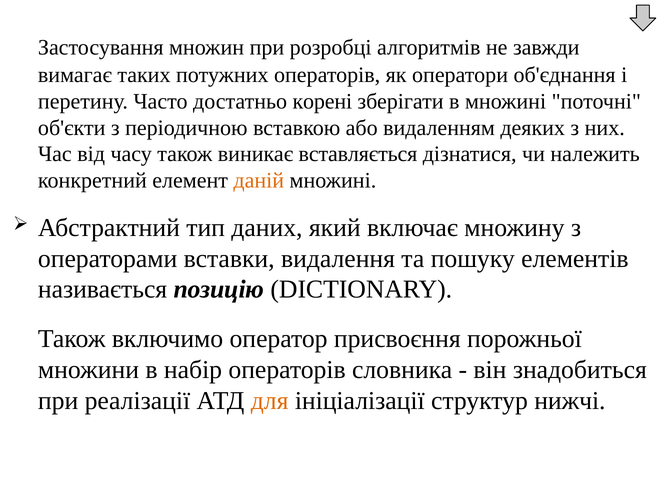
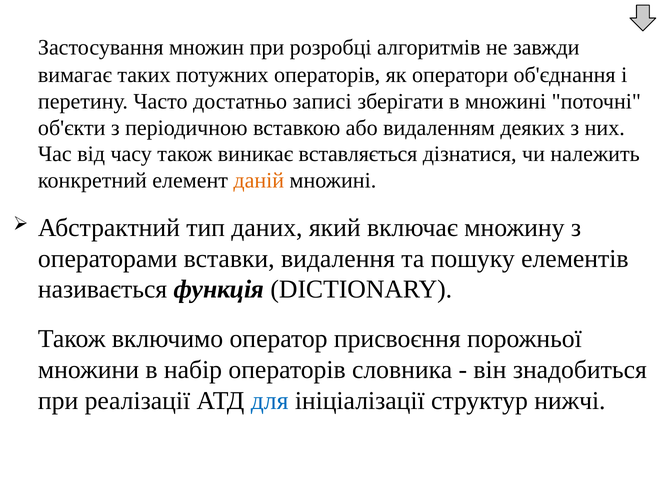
корені: корені -> записі
позицію: позицію -> функція
для colour: orange -> blue
